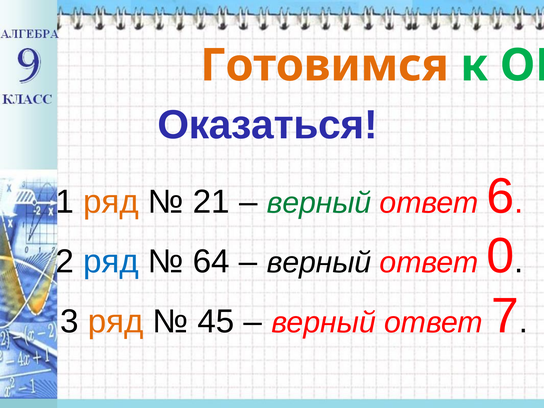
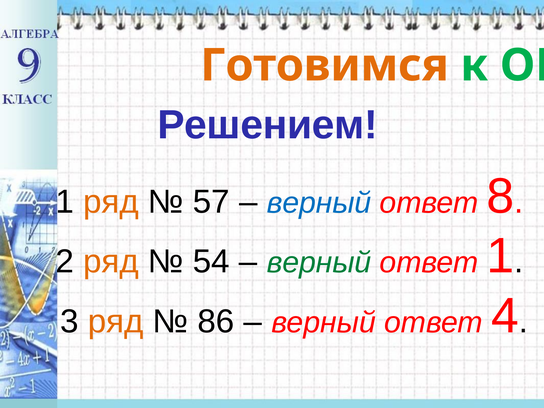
Оказаться: Оказаться -> Решением
21: 21 -> 57
верный at (319, 203) colour: green -> blue
6: 6 -> 8
ряд at (111, 262) colour: blue -> orange
64: 64 -> 54
верный at (319, 263) colour: black -> green
ответ 0: 0 -> 1
45: 45 -> 86
7: 7 -> 4
